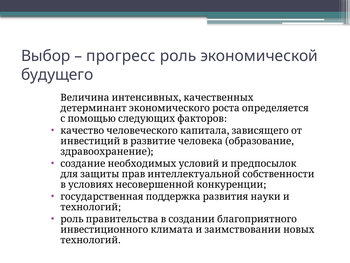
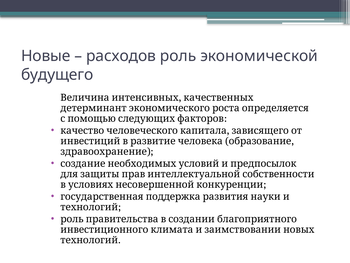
Выбор: Выбор -> Новые
прогресс: прогресс -> расходов
